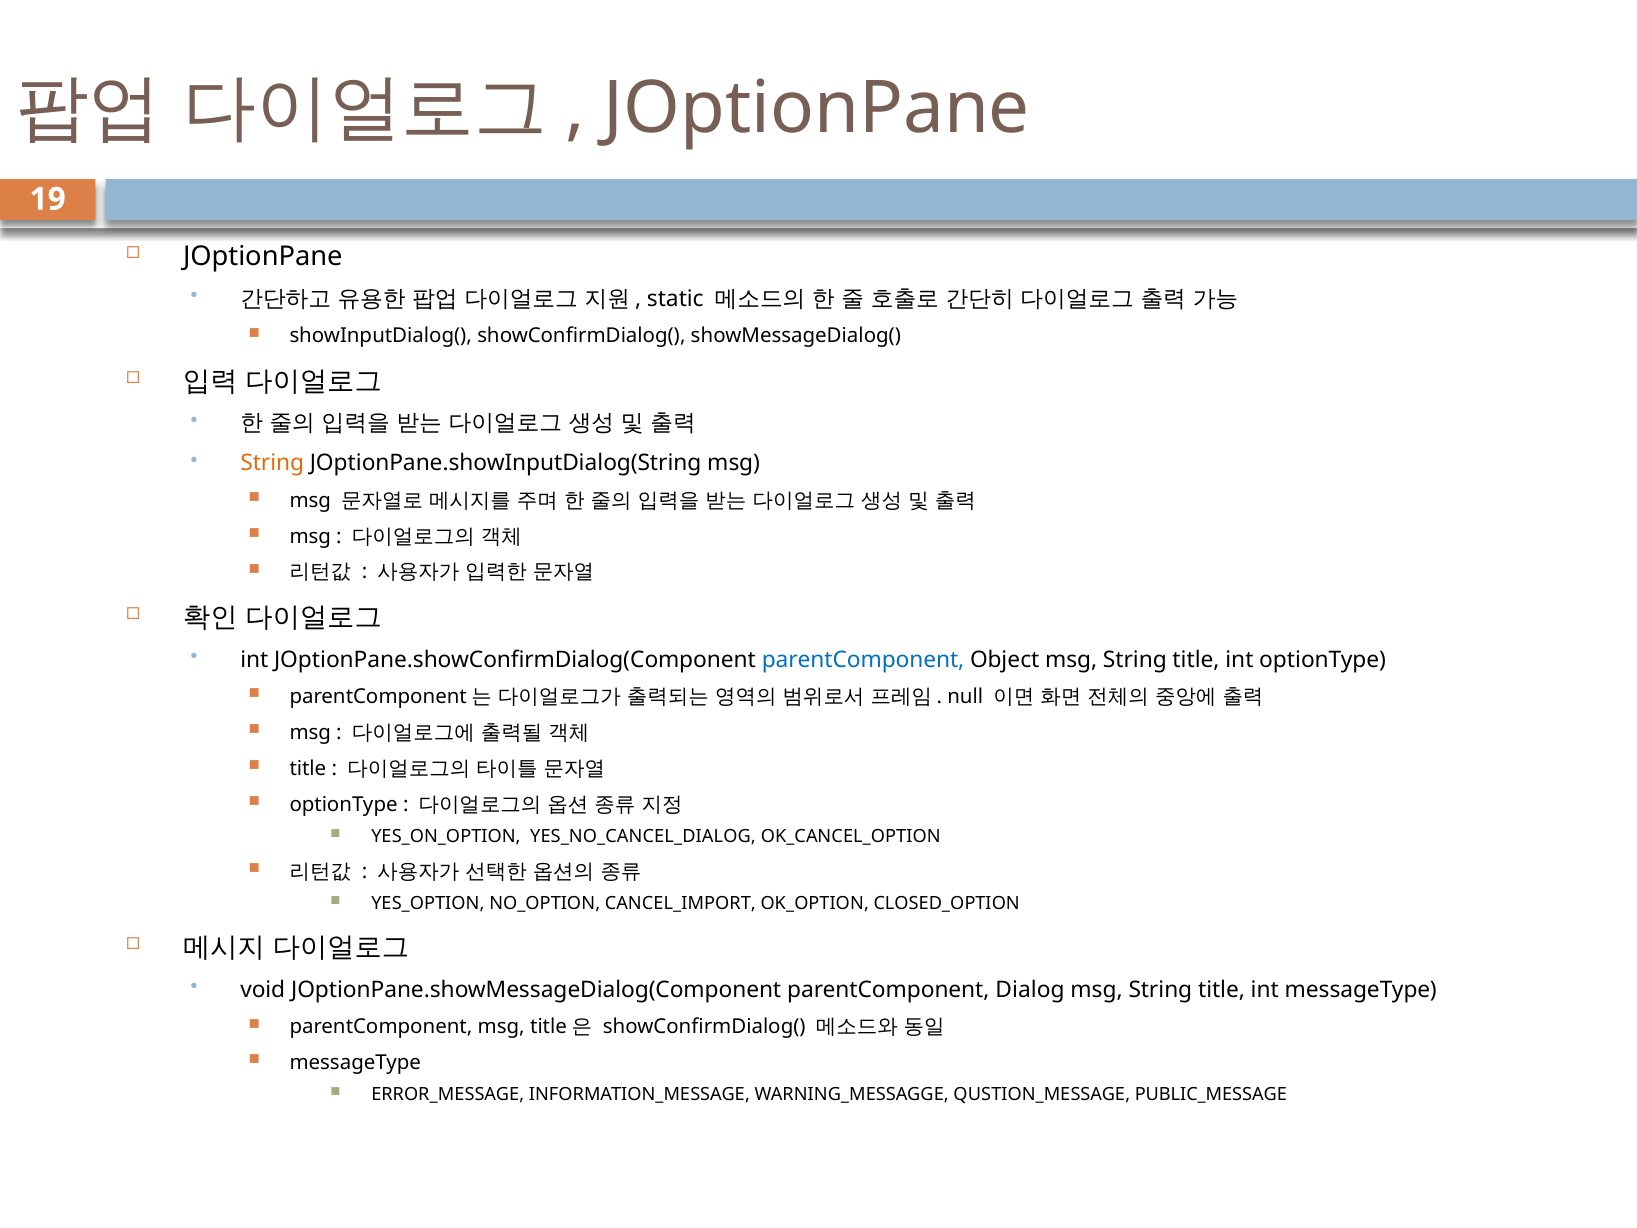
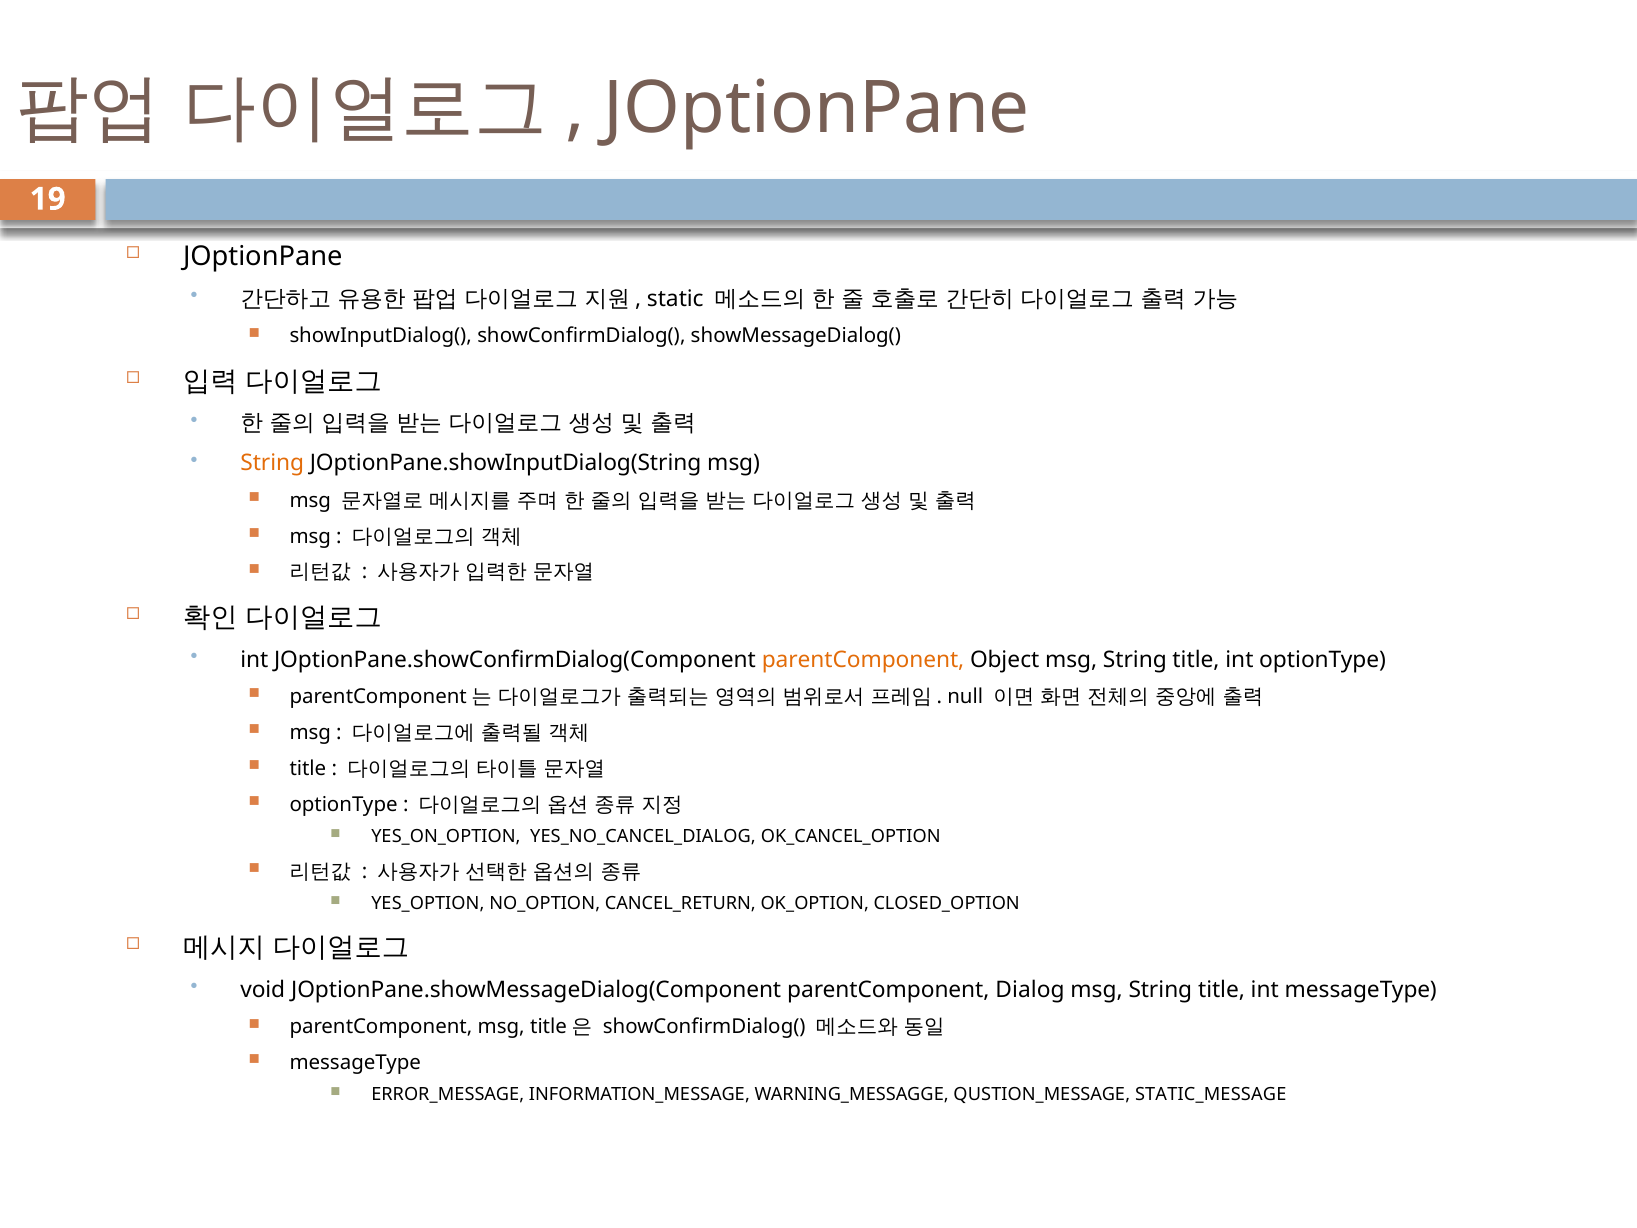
parentComponent at (863, 659) colour: blue -> orange
CANCEL_IMPORT: CANCEL_IMPORT -> CANCEL_RETURN
PUBLIC_MESSAGE: PUBLIC_MESSAGE -> STATIC_MESSAGE
